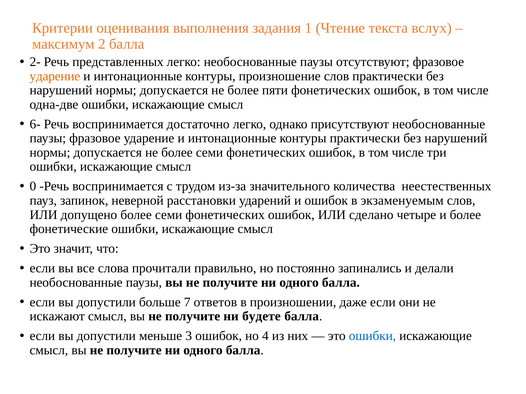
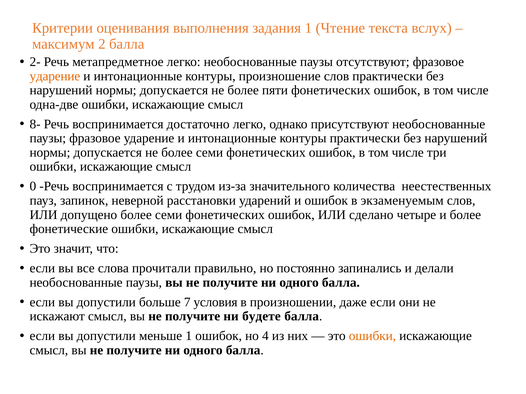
представленных: представленных -> метапредметное
6-: 6- -> 8-
ответов: ответов -> условия
меньше 3: 3 -> 1
ошибки at (372, 336) colour: blue -> orange
